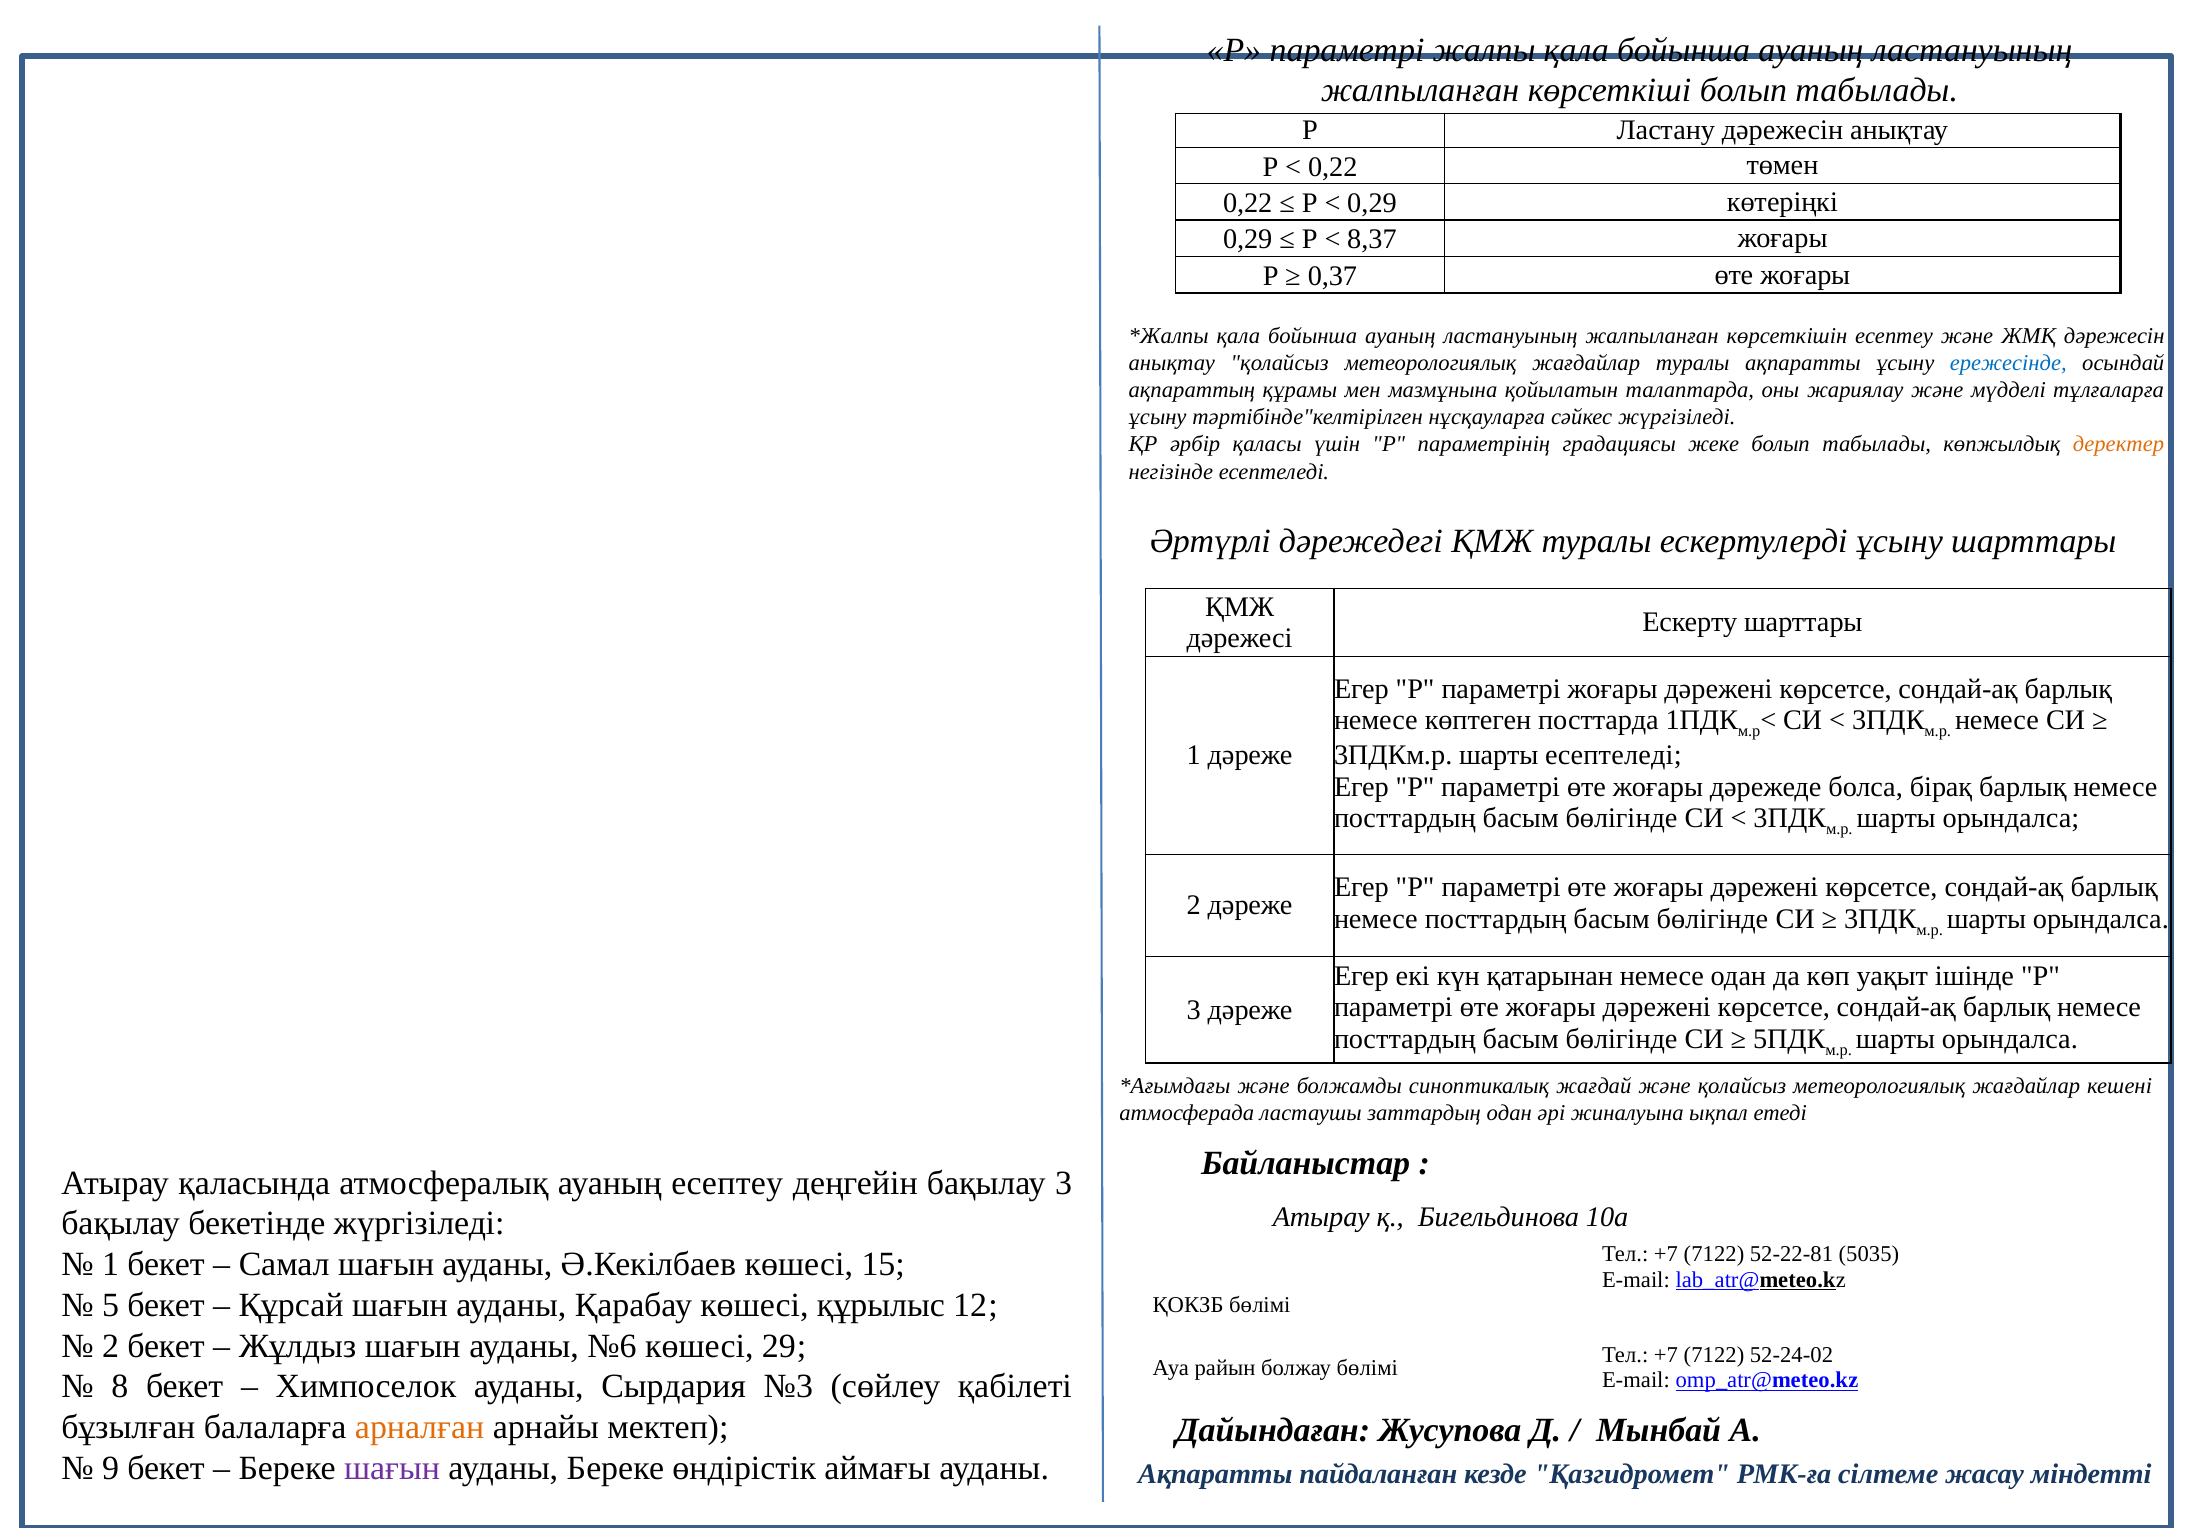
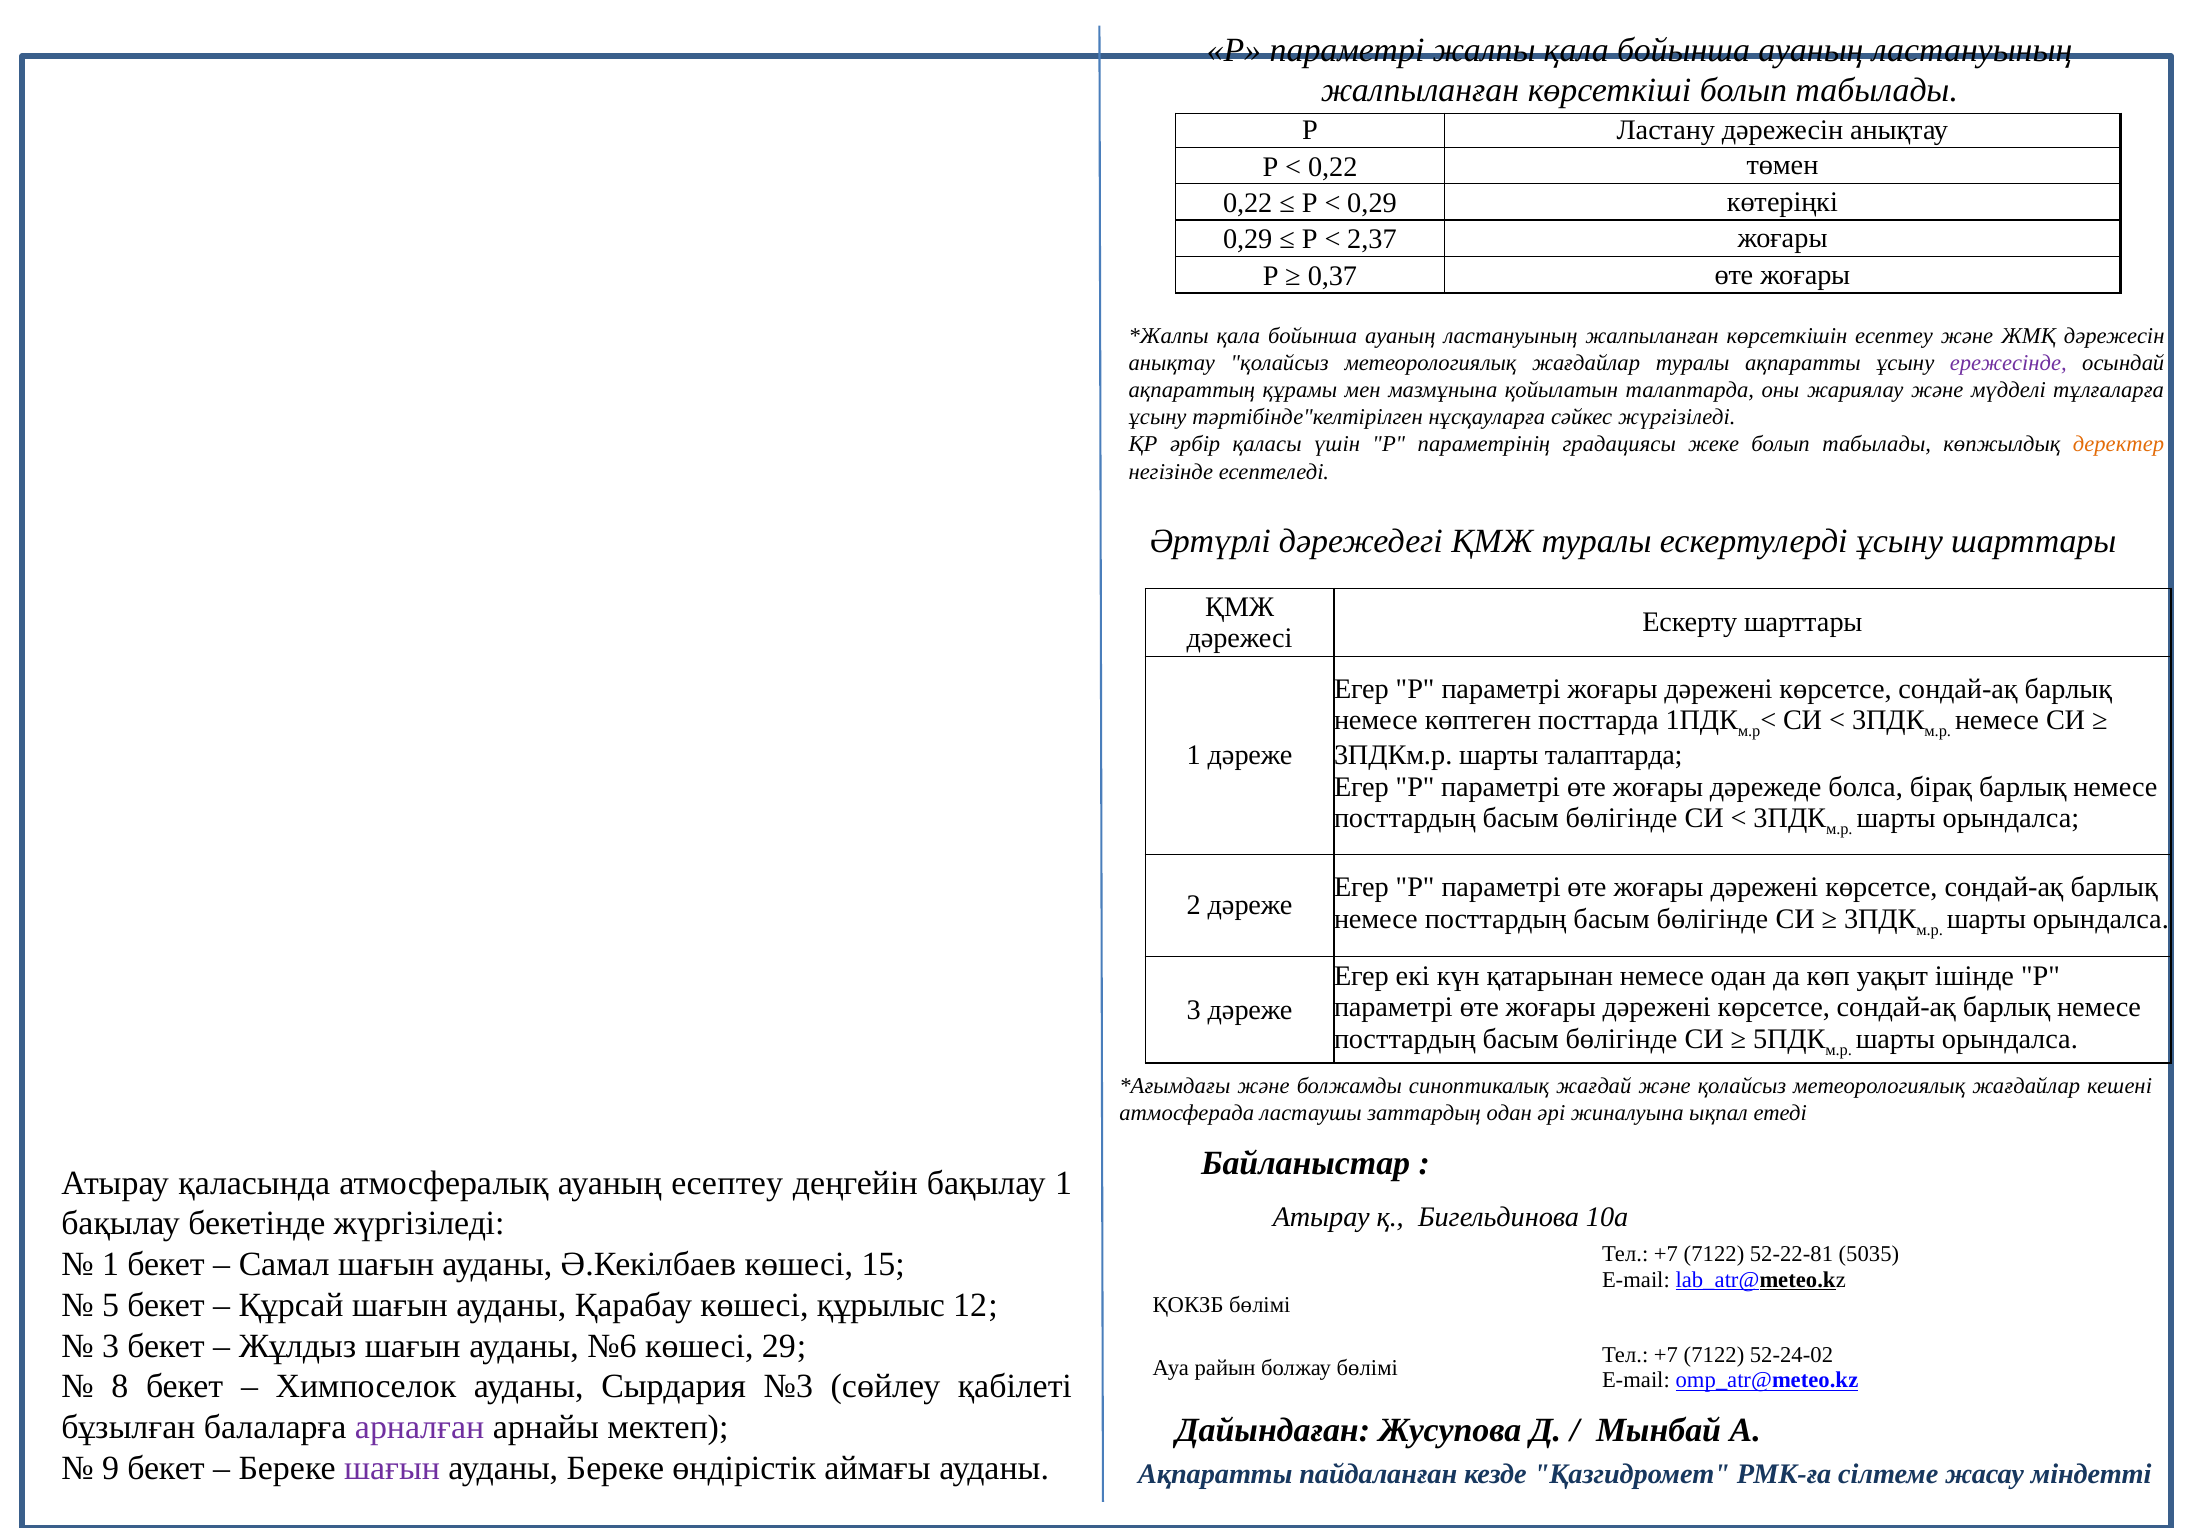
8,37: 8,37 -> 2,37
ережесінде colour: blue -> purple
шарты есептеледі: есептеледі -> талаптарда
бақылау 3: 3 -> 1
2 at (111, 1345): 2 -> 3
арналған colour: orange -> purple
